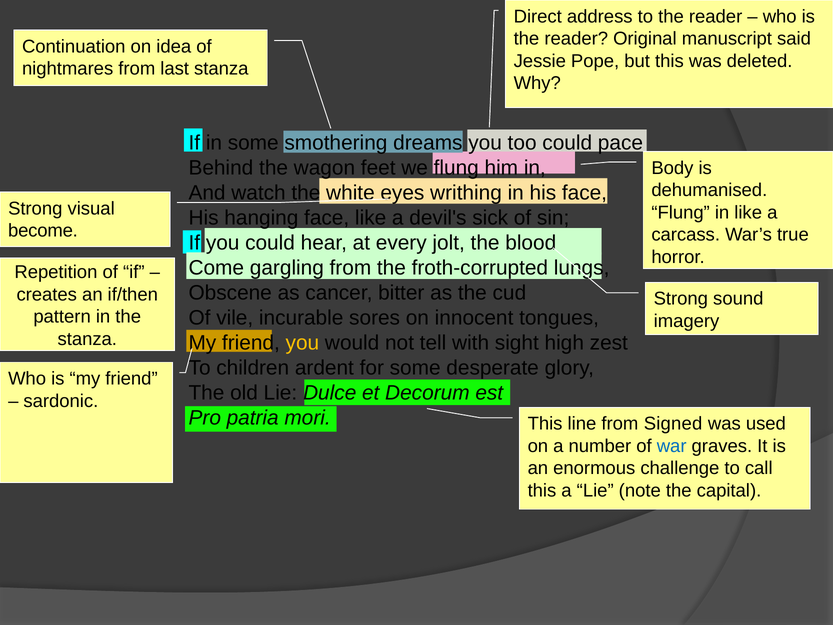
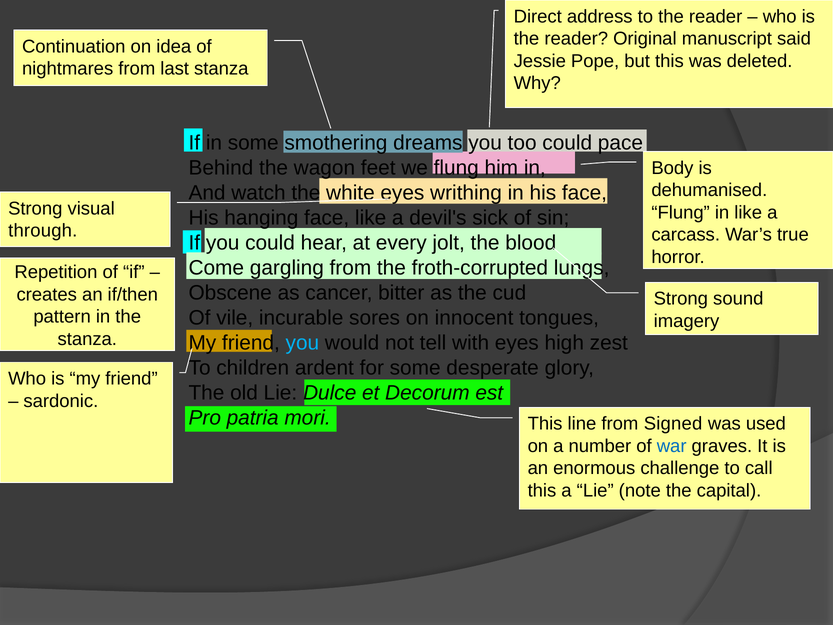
become: become -> through
you at (302, 343) colour: yellow -> light blue
with sight: sight -> eyes
